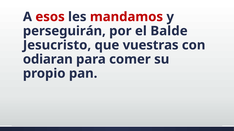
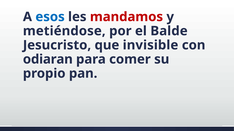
esos colour: red -> blue
perseguirán: perseguirán -> metiéndose
vuestras: vuestras -> invisible
